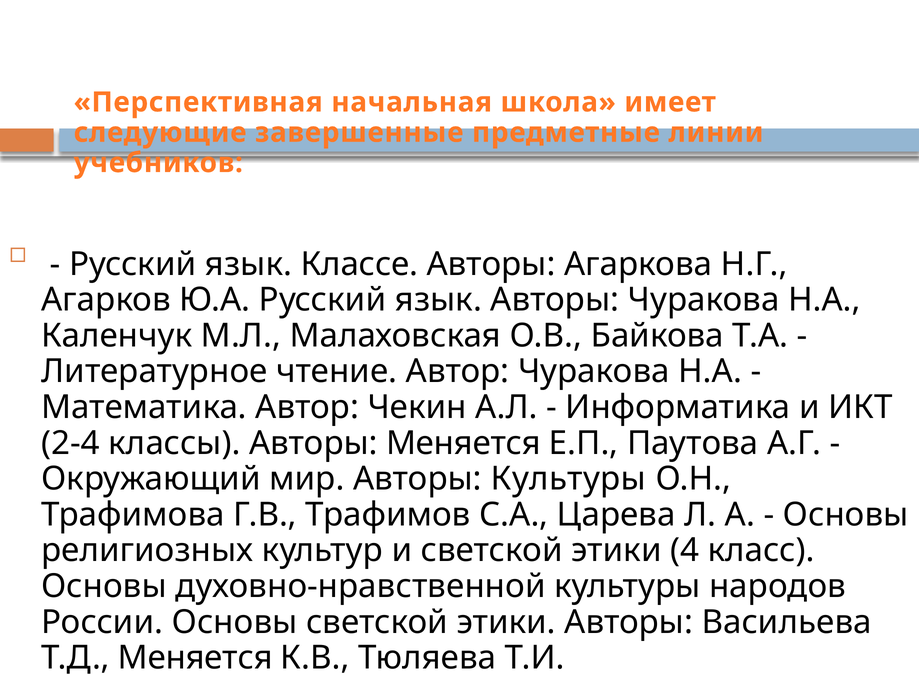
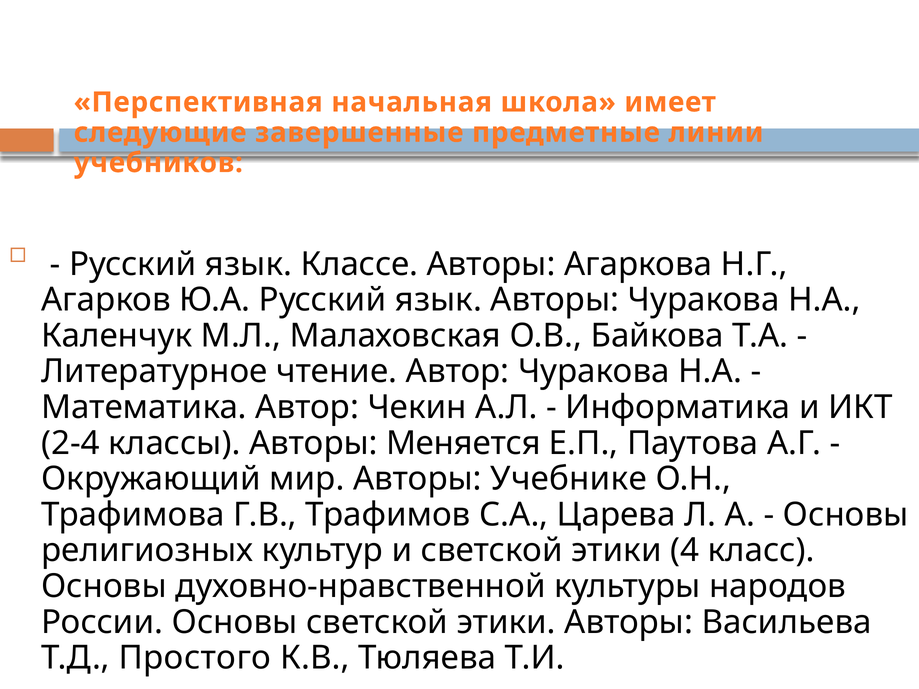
Авторы Культуры: Культуры -> Учебнике
Т.Д Меняется: Меняется -> Простого
